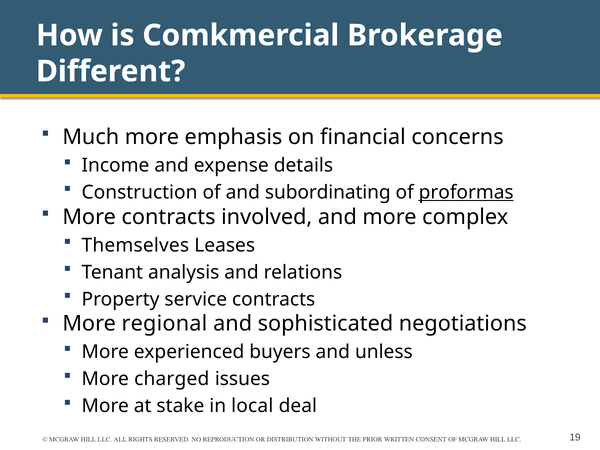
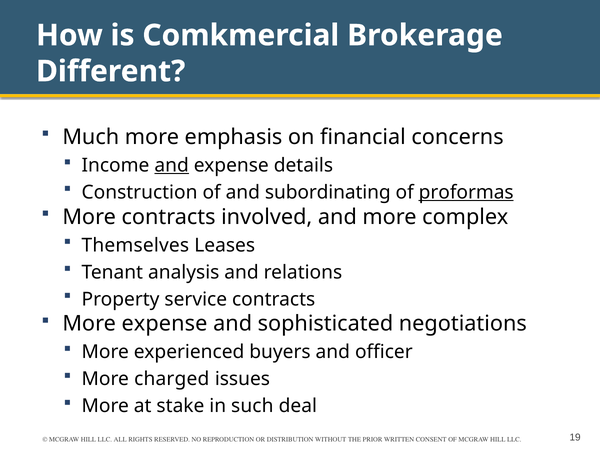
and at (172, 165) underline: none -> present
More regional: regional -> expense
unless: unless -> officer
local: local -> such
